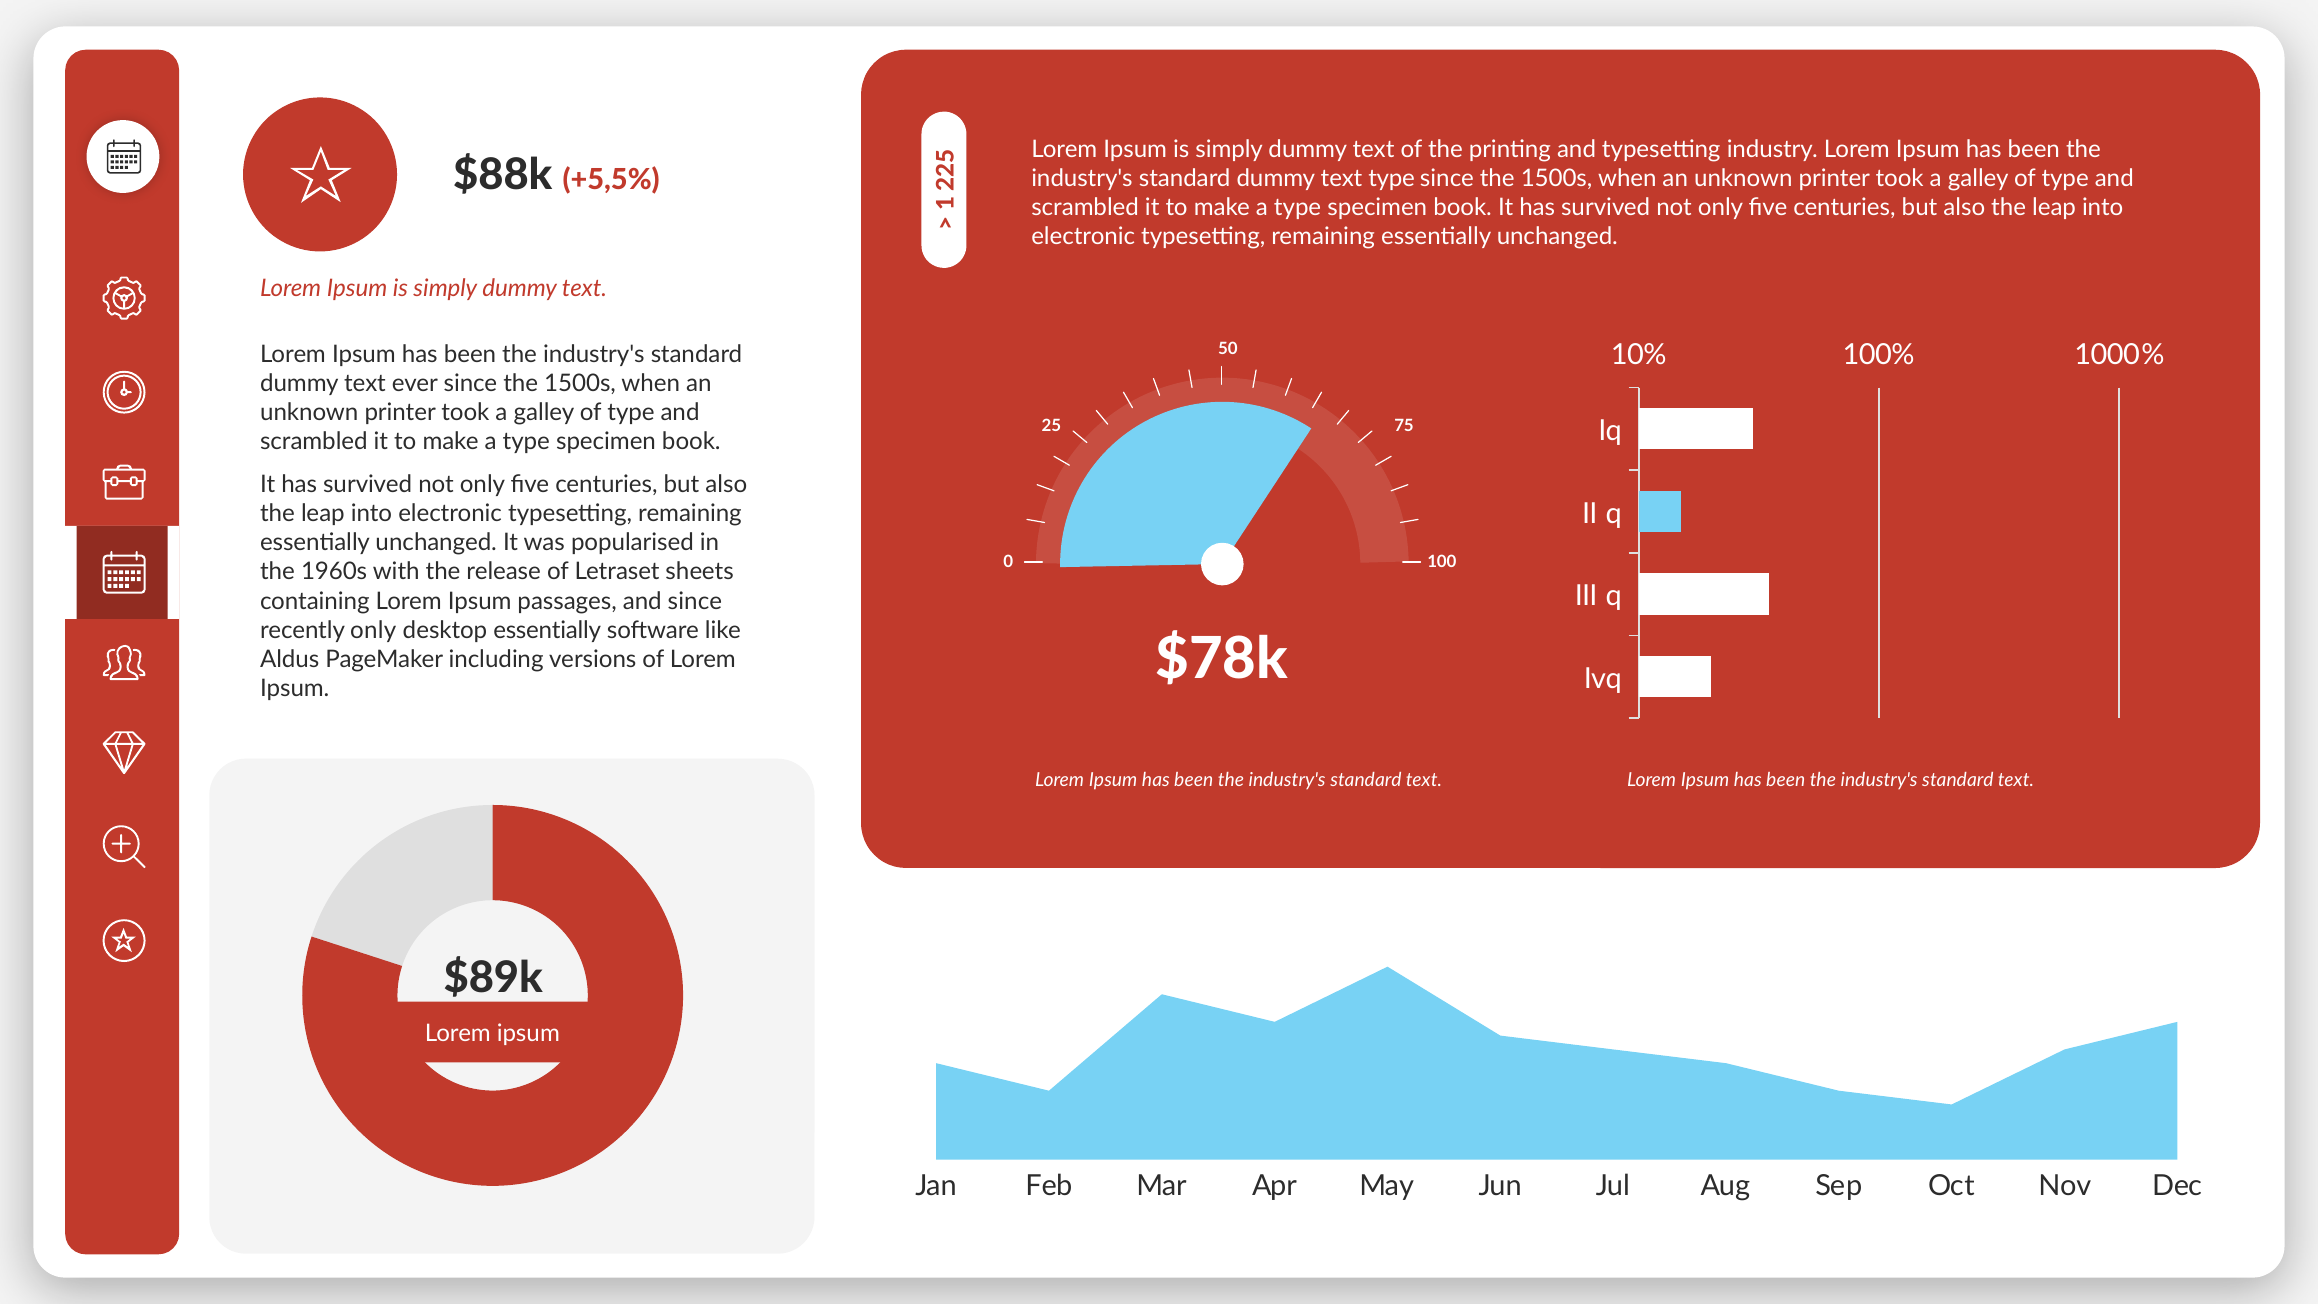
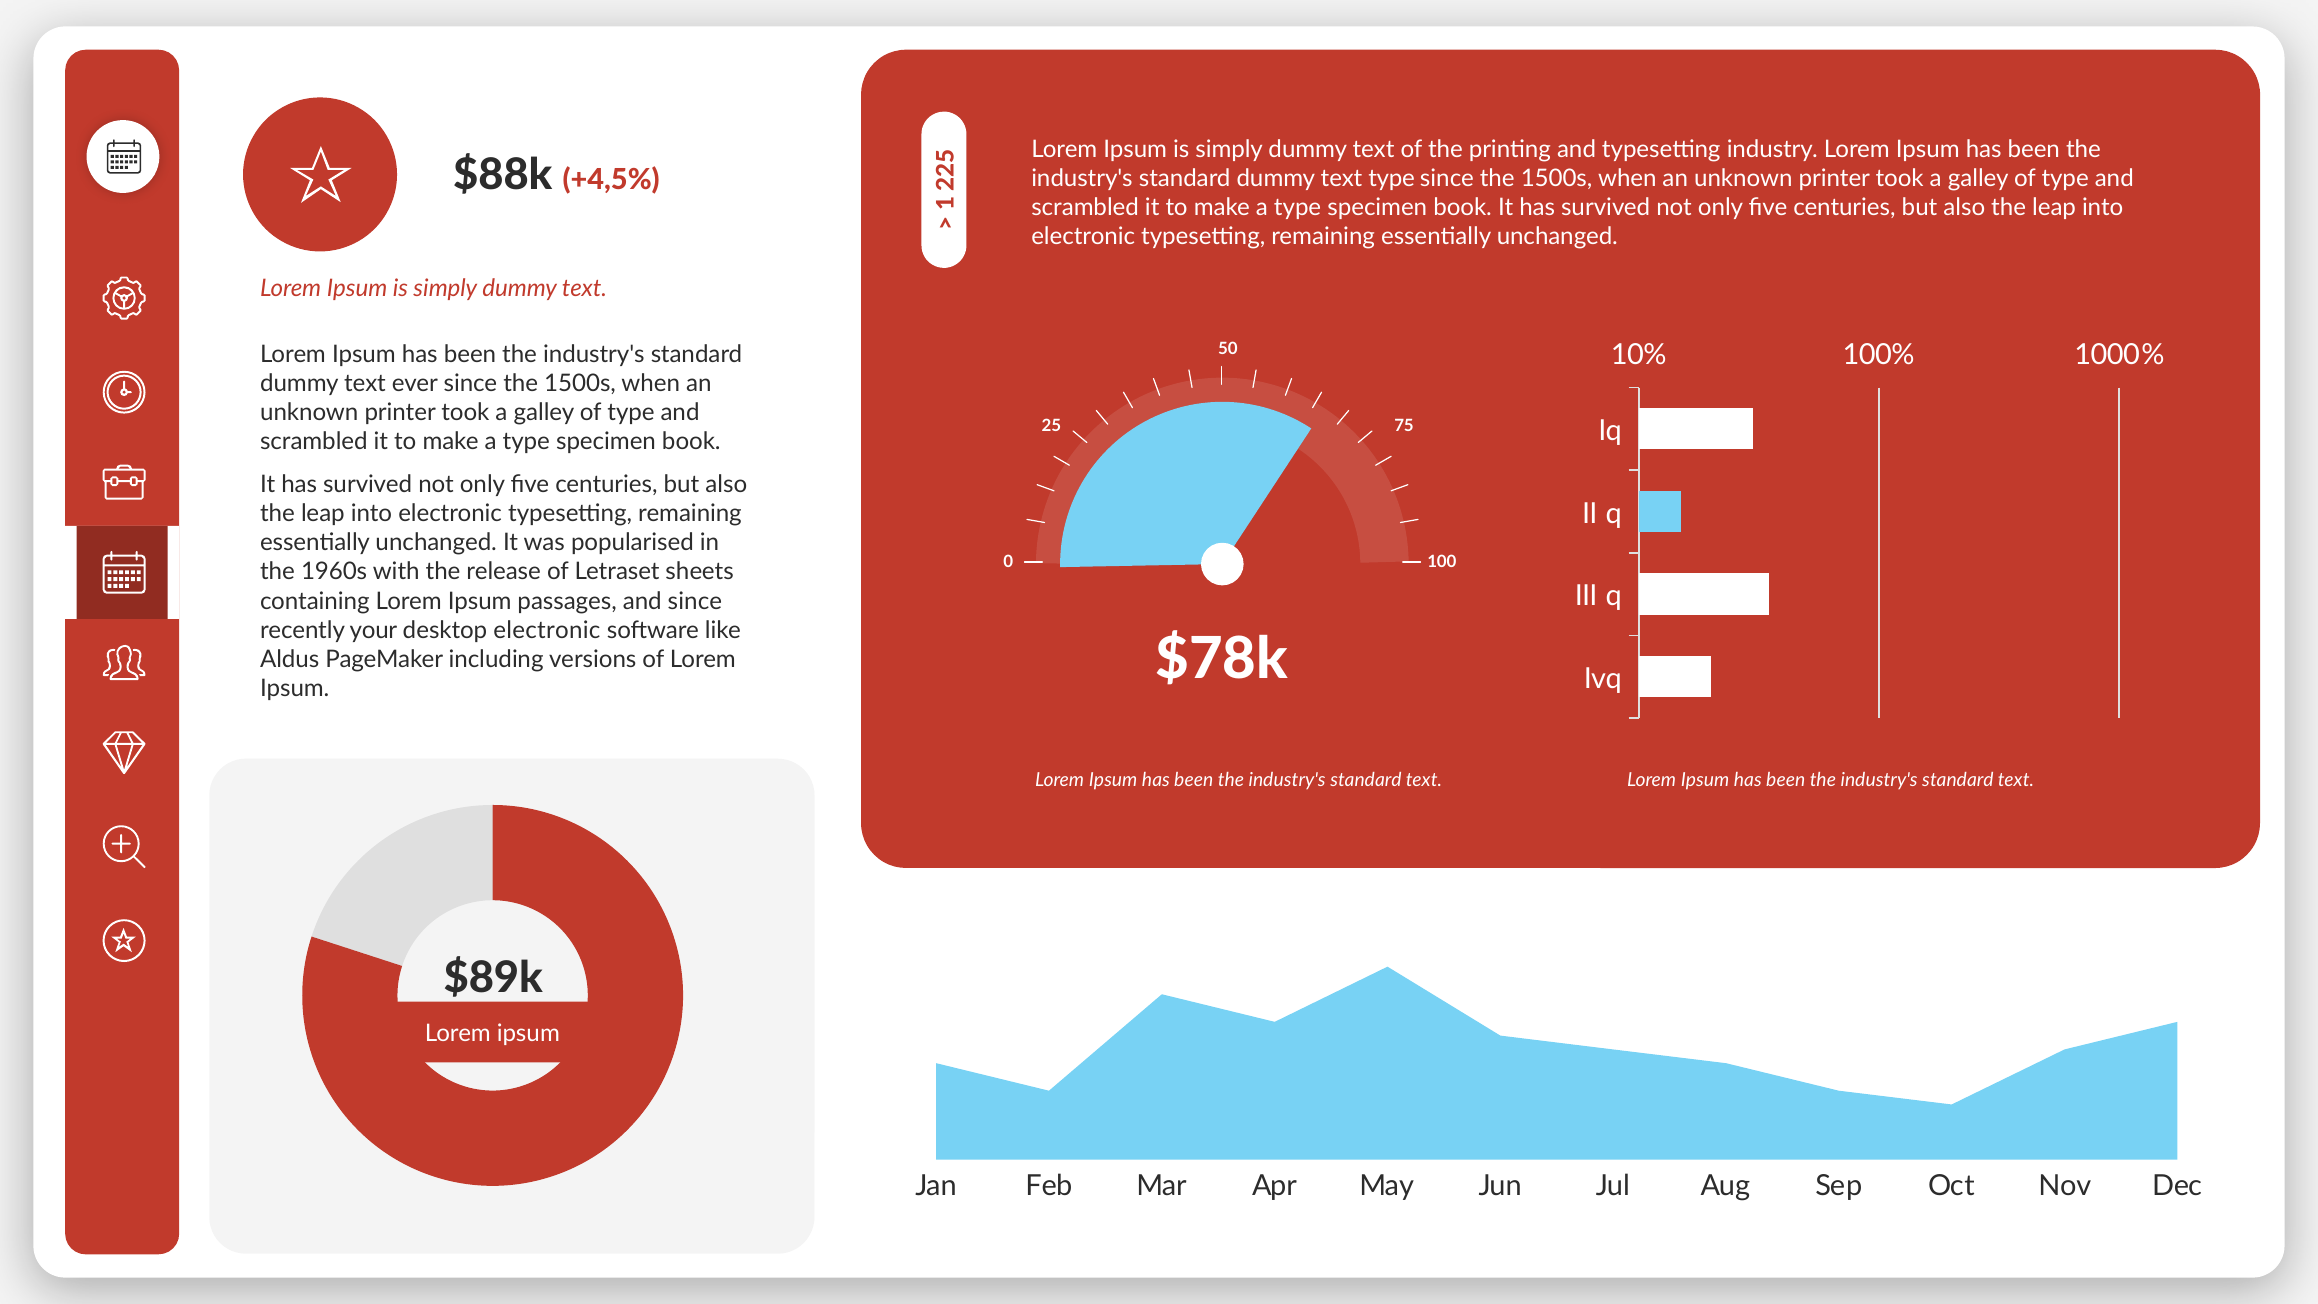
+5,5%: +5,5% -> +4,5%
recently only: only -> your
desktop essentially: essentially -> electronic
